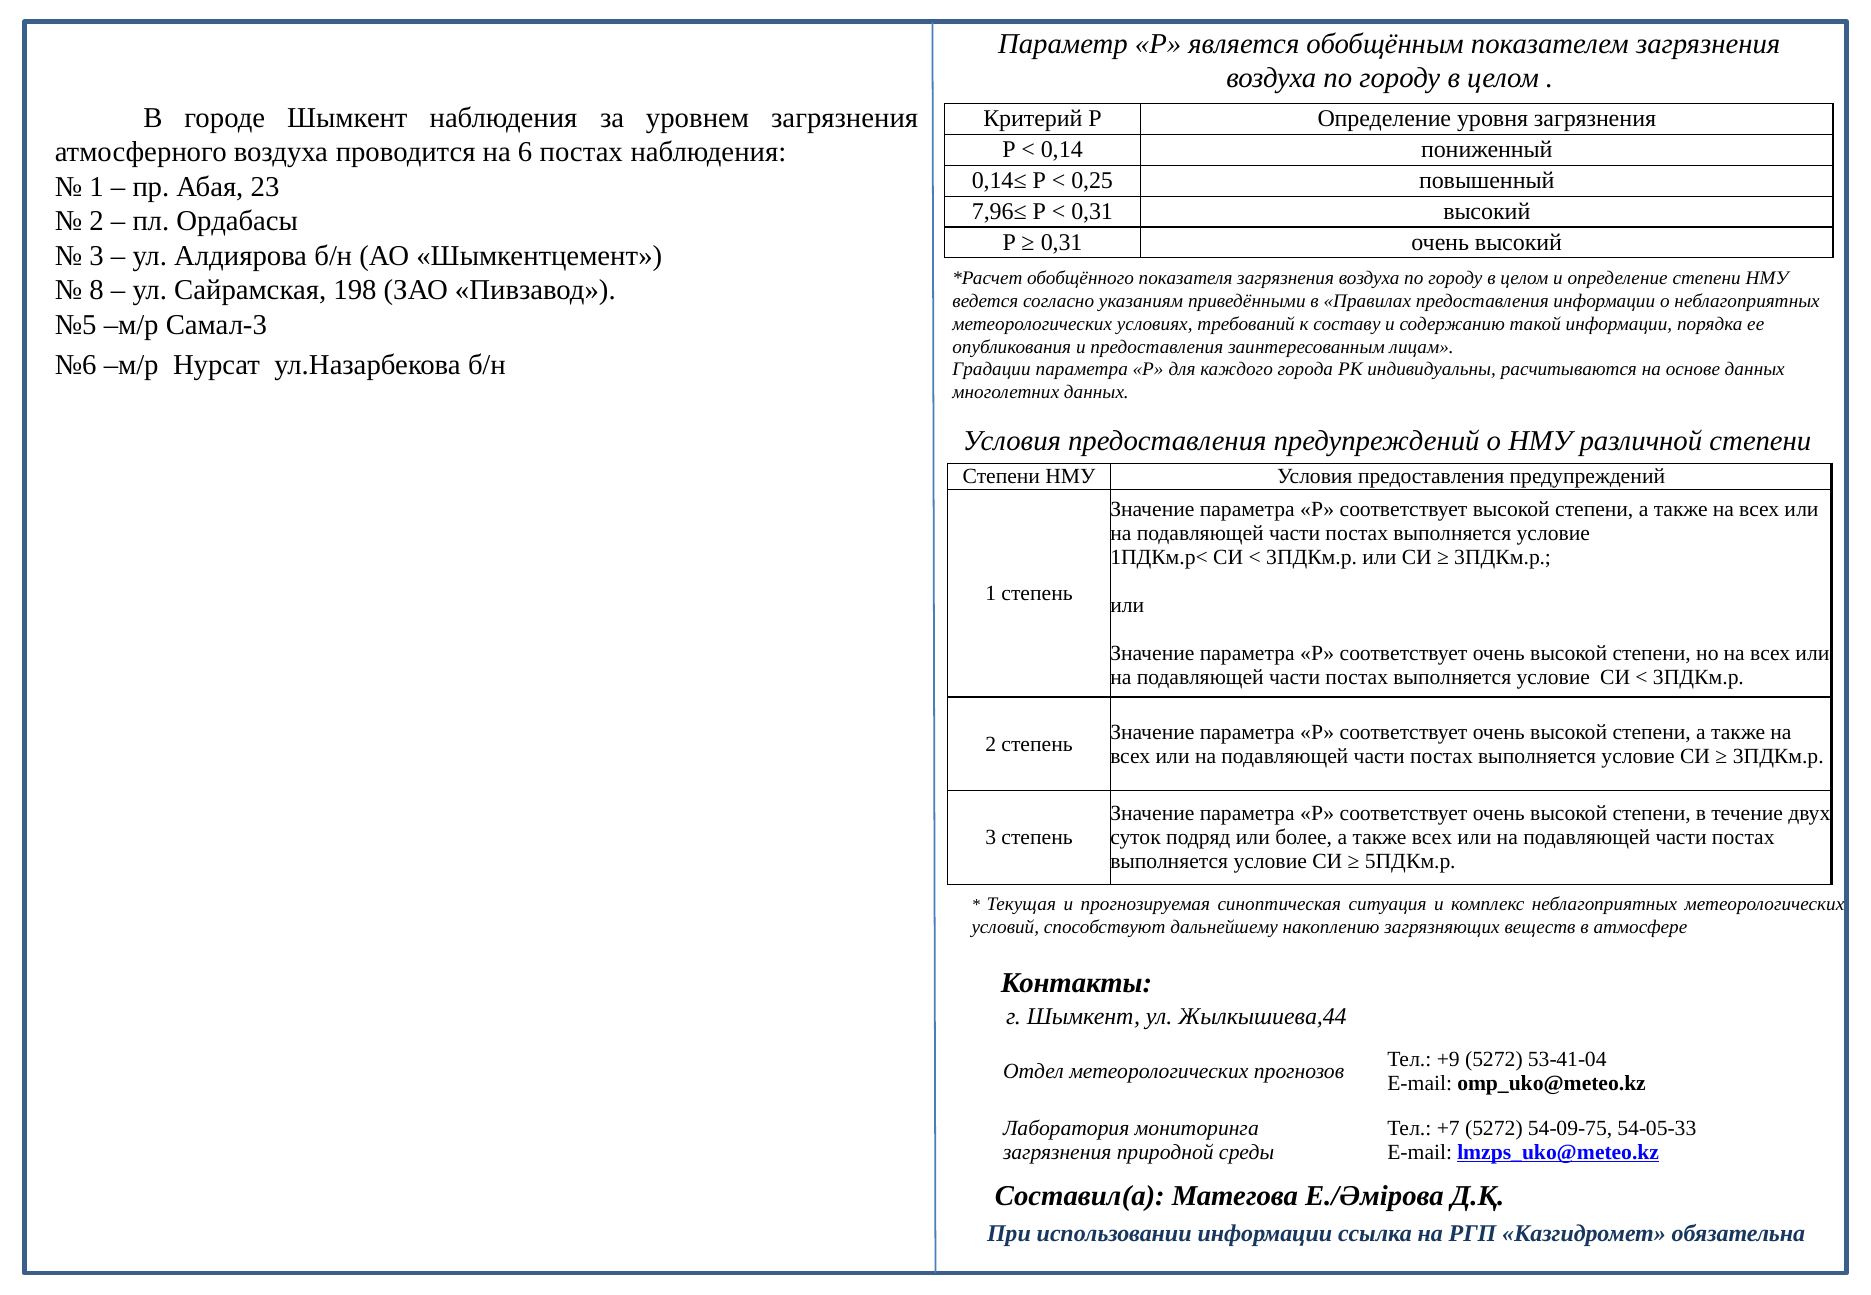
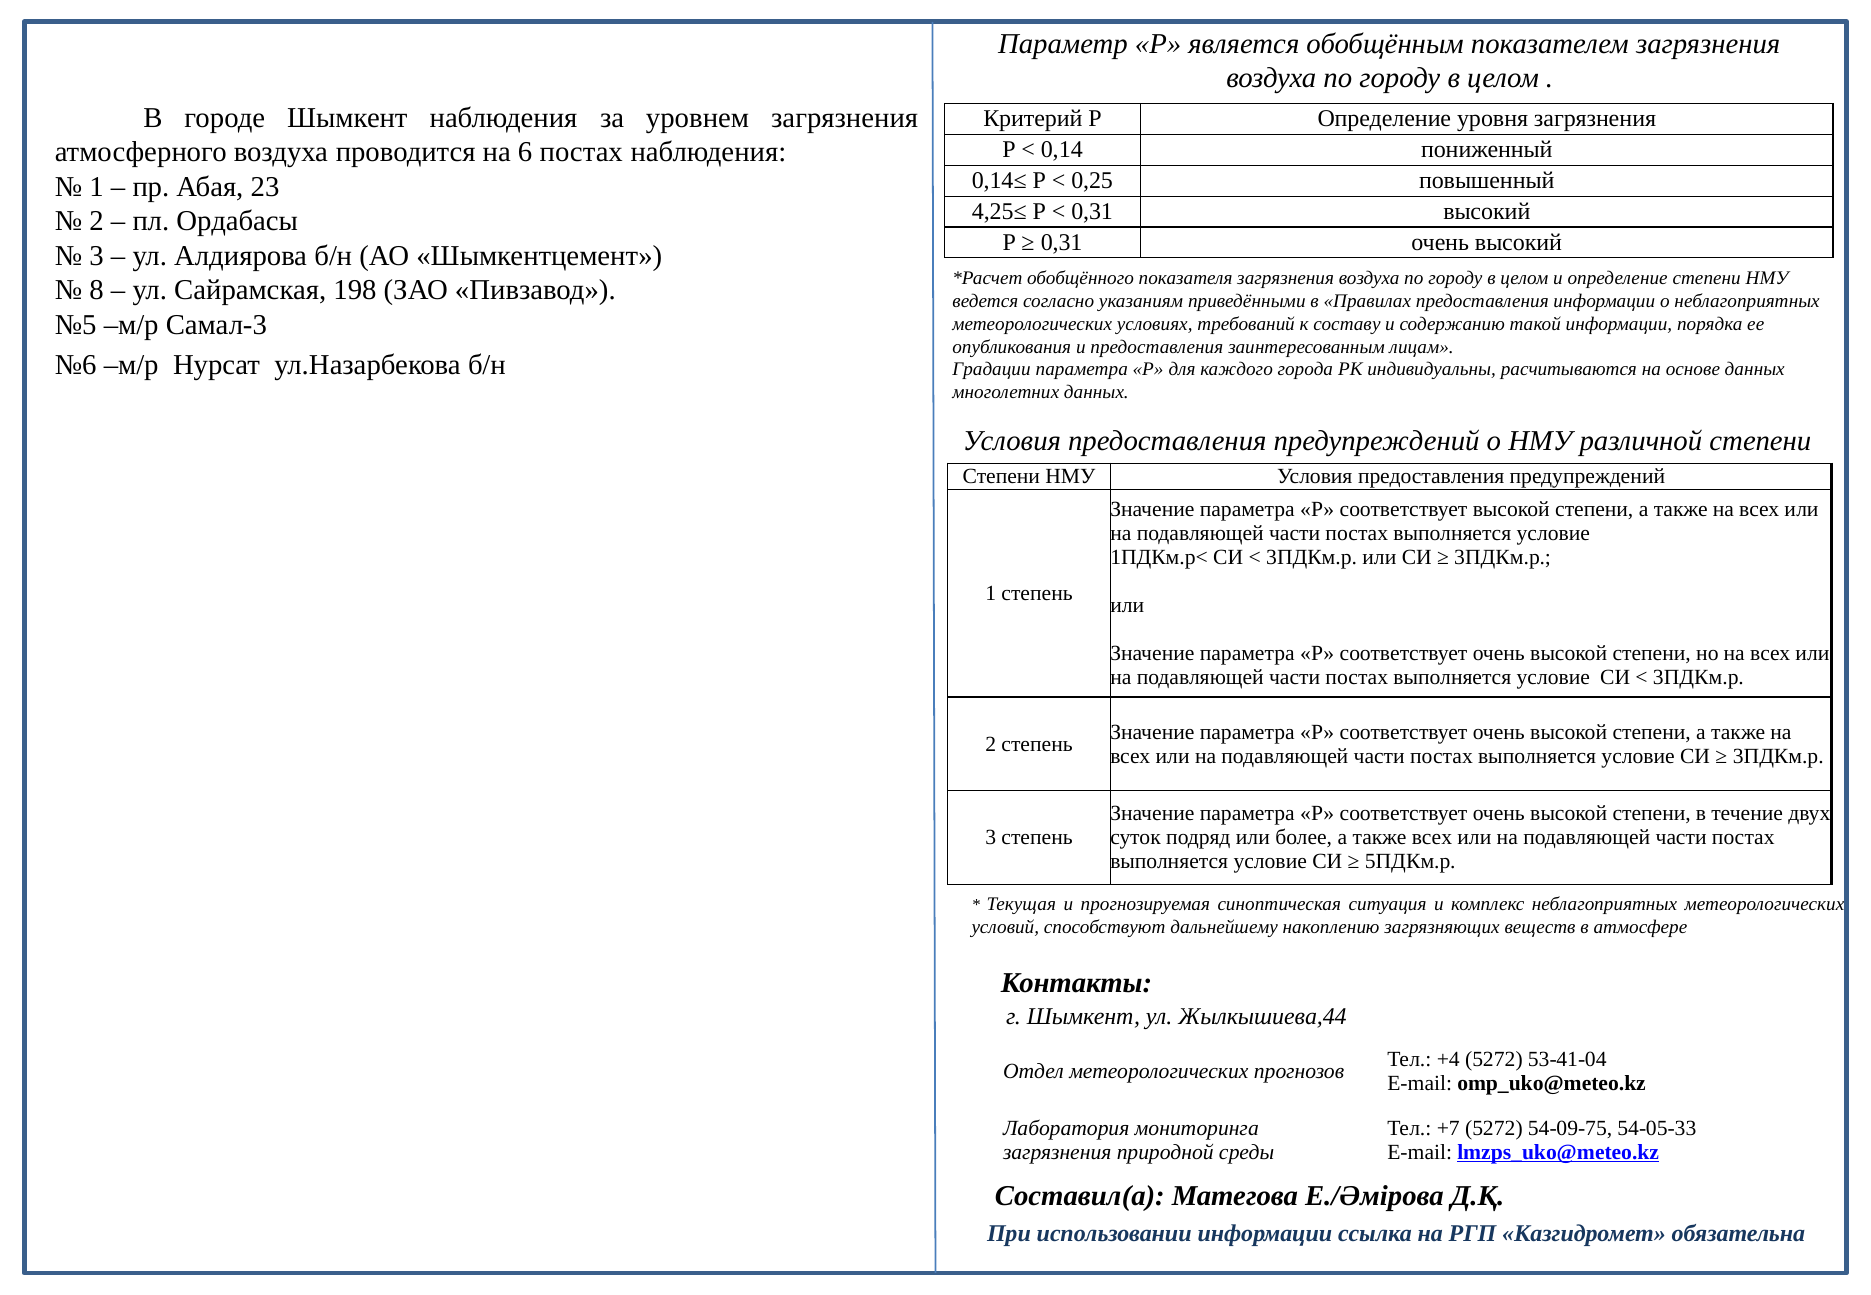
7,96≤: 7,96≤ -> 4,25≤
+9: +9 -> +4
